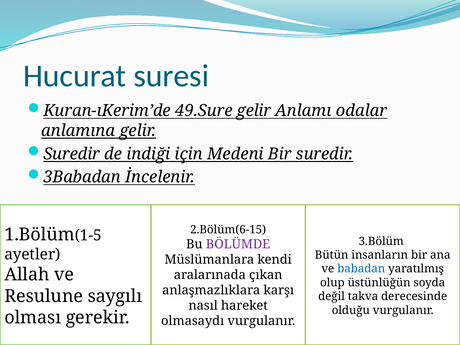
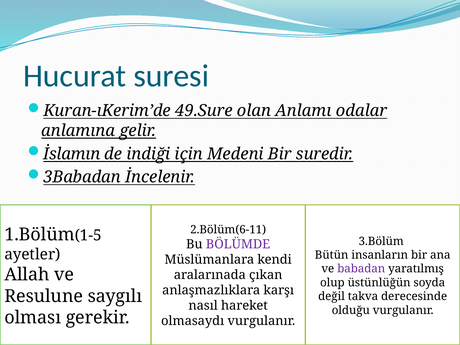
49.Sure gelir: gelir -> olan
Suredir at (72, 154): Suredir -> İslamın
2.Bölüm(6-15: 2.Bölüm(6-15 -> 2.Bölüm(6-11
babadan colour: blue -> purple
